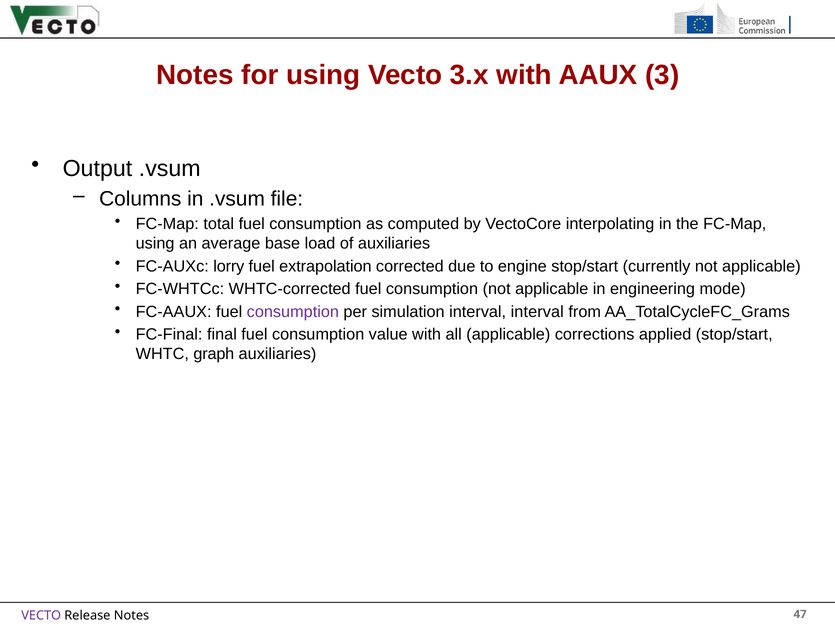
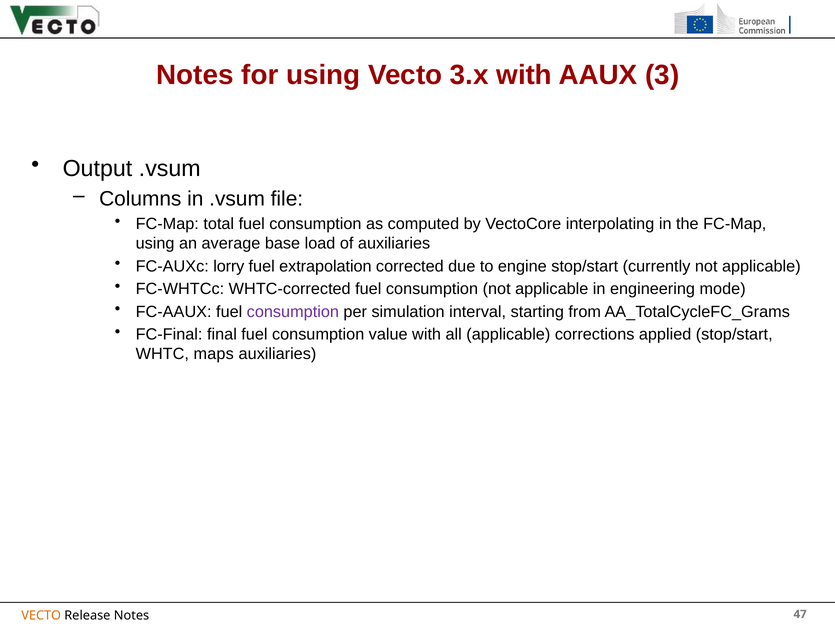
interval interval: interval -> starting
graph: graph -> maps
VECTO at (41, 616) colour: purple -> orange
